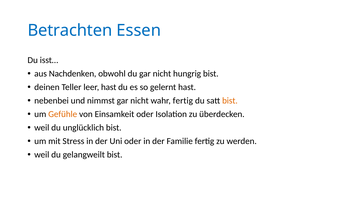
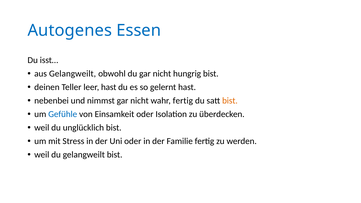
Betrachten: Betrachten -> Autogenes
aus Nachdenken: Nachdenken -> Gelangweilt
Gefühle colour: orange -> blue
